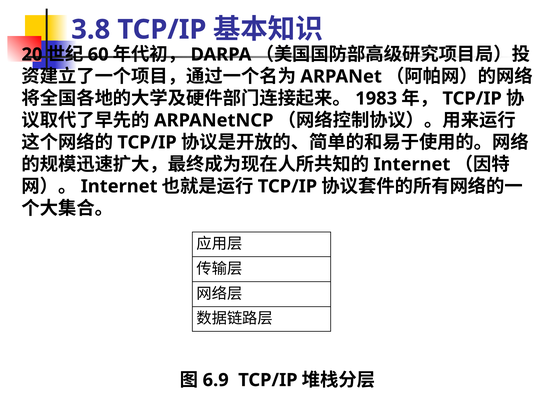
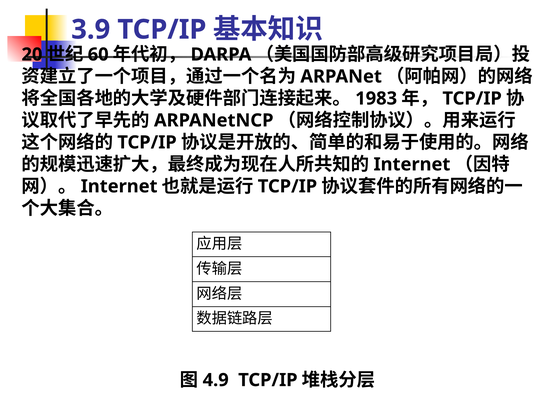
3.8: 3.8 -> 3.9
6.9: 6.9 -> 4.9
